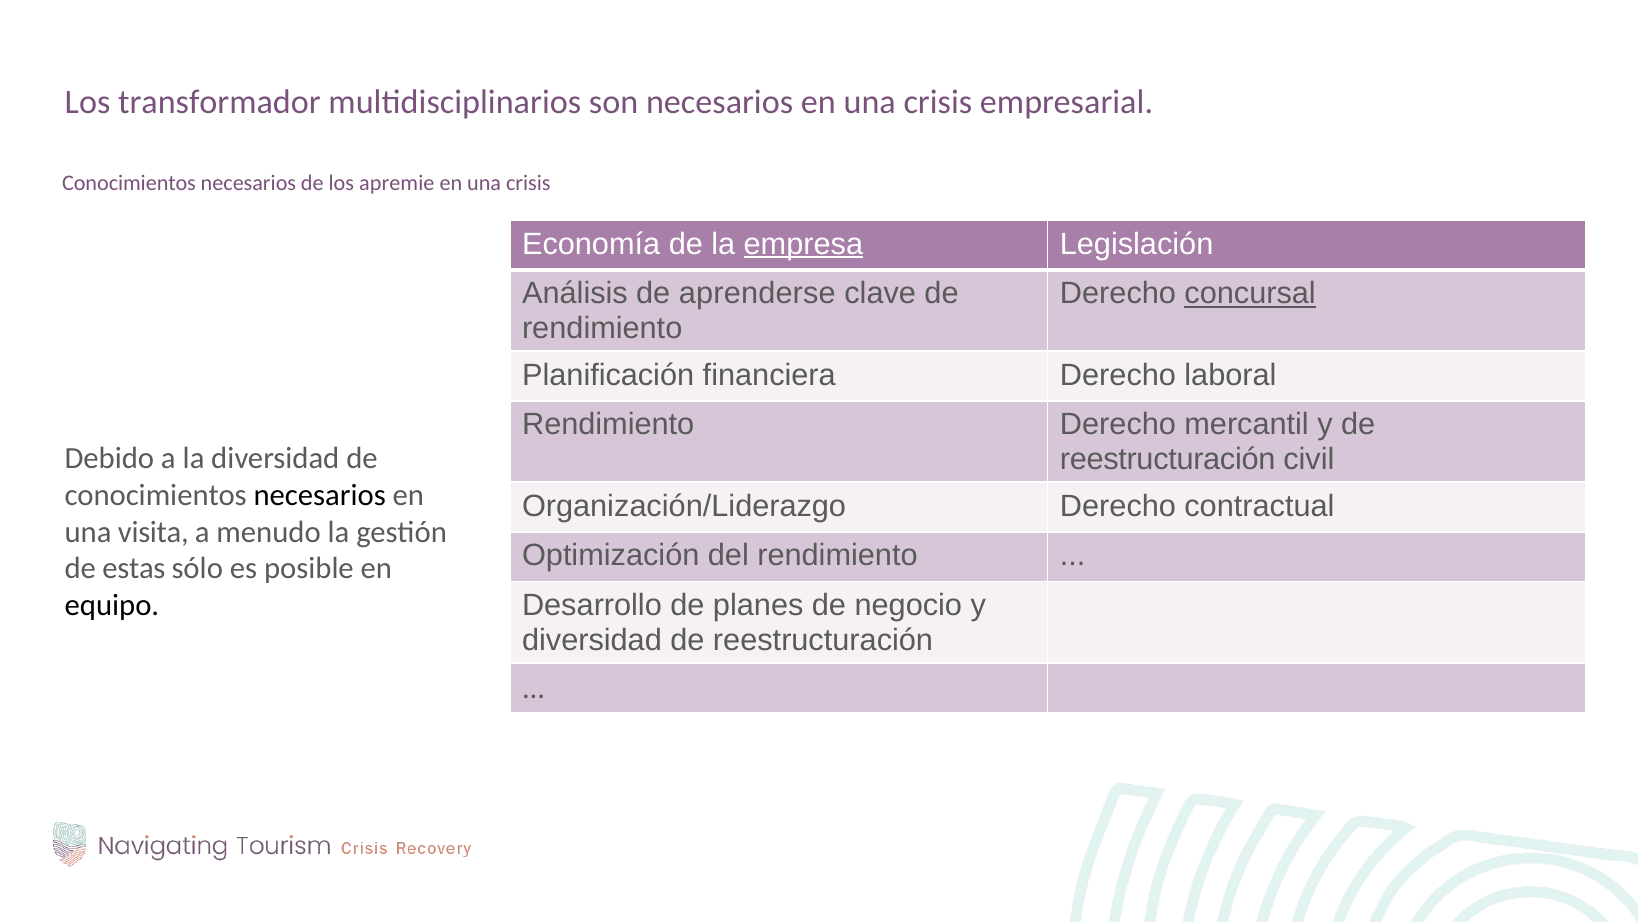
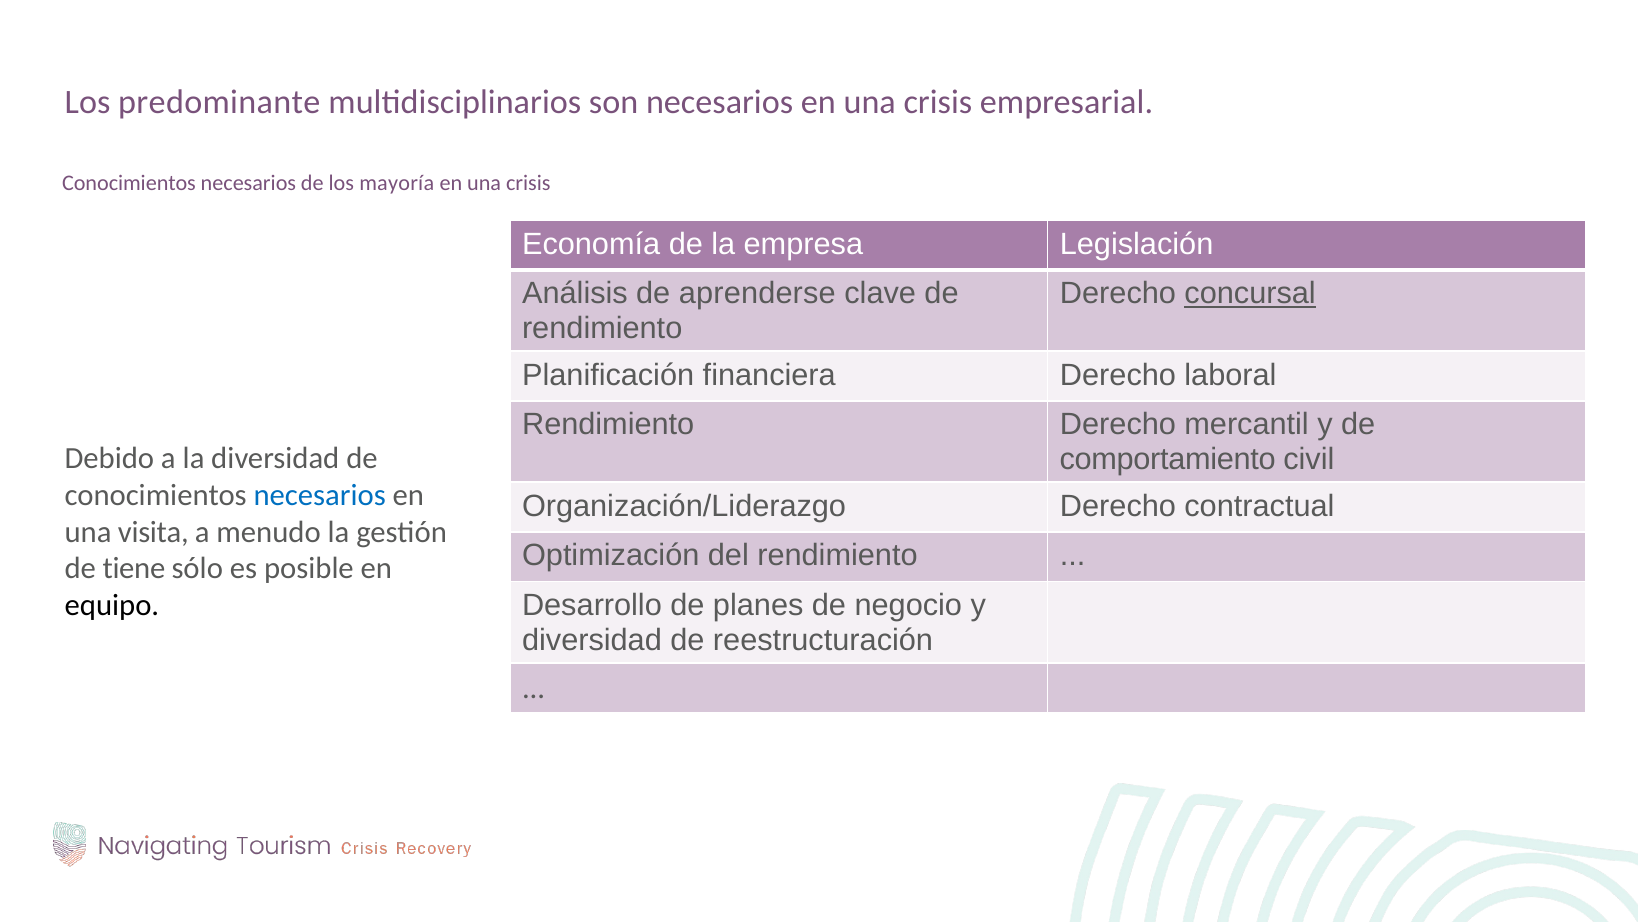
transformador: transformador -> predominante
apremie: apremie -> mayoría
empresa underline: present -> none
reestructuración at (1168, 459): reestructuración -> comportamiento
necesarios at (320, 495) colour: black -> blue
estas: estas -> tiene
